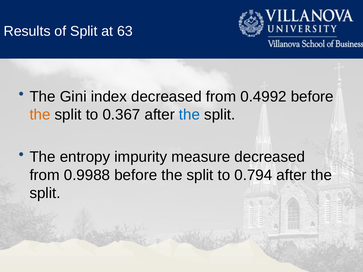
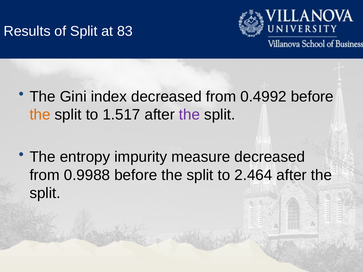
63: 63 -> 83
0.367: 0.367 -> 1.517
the at (190, 115) colour: blue -> purple
0.794: 0.794 -> 2.464
